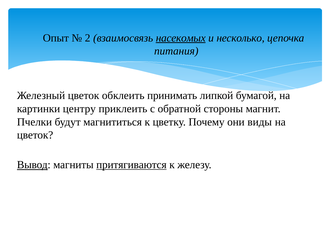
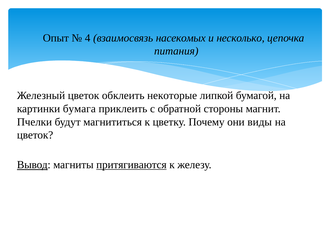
2: 2 -> 4
насекомых underline: present -> none
принимать: принимать -> некоторые
центру: центру -> бумага
